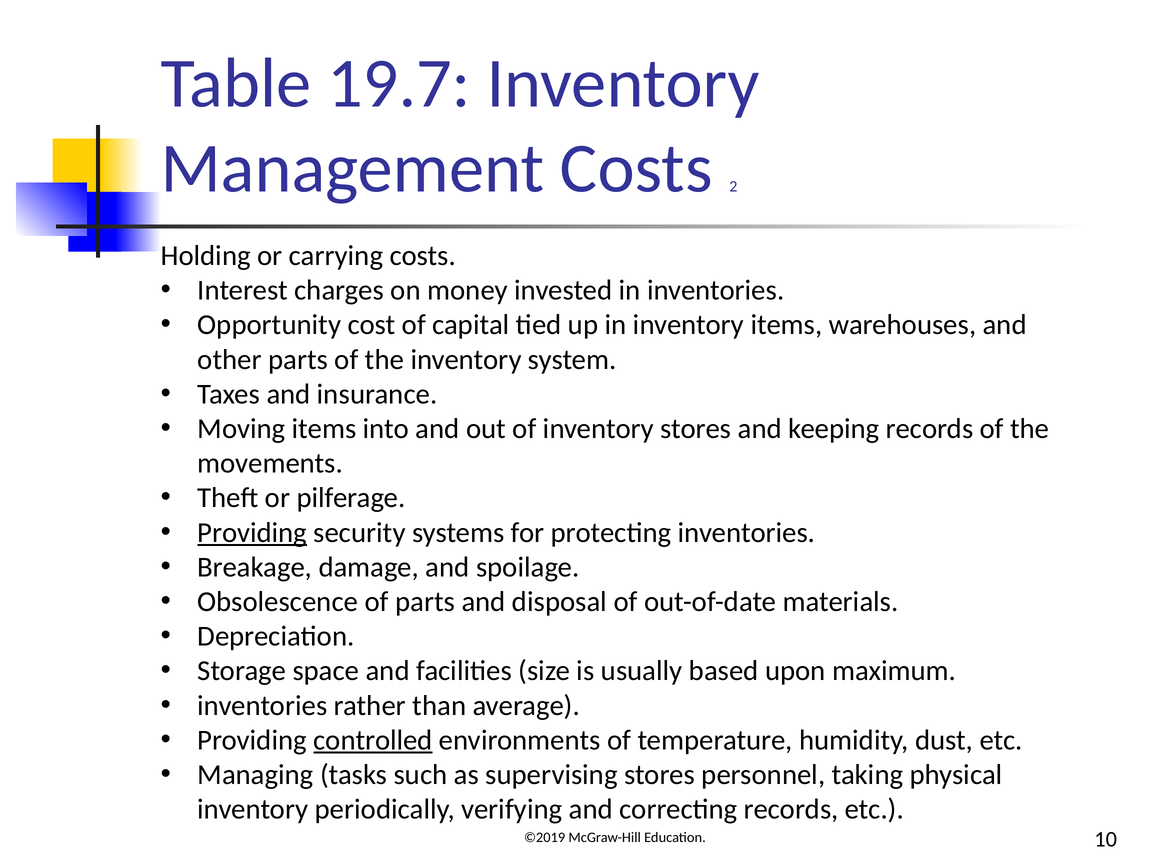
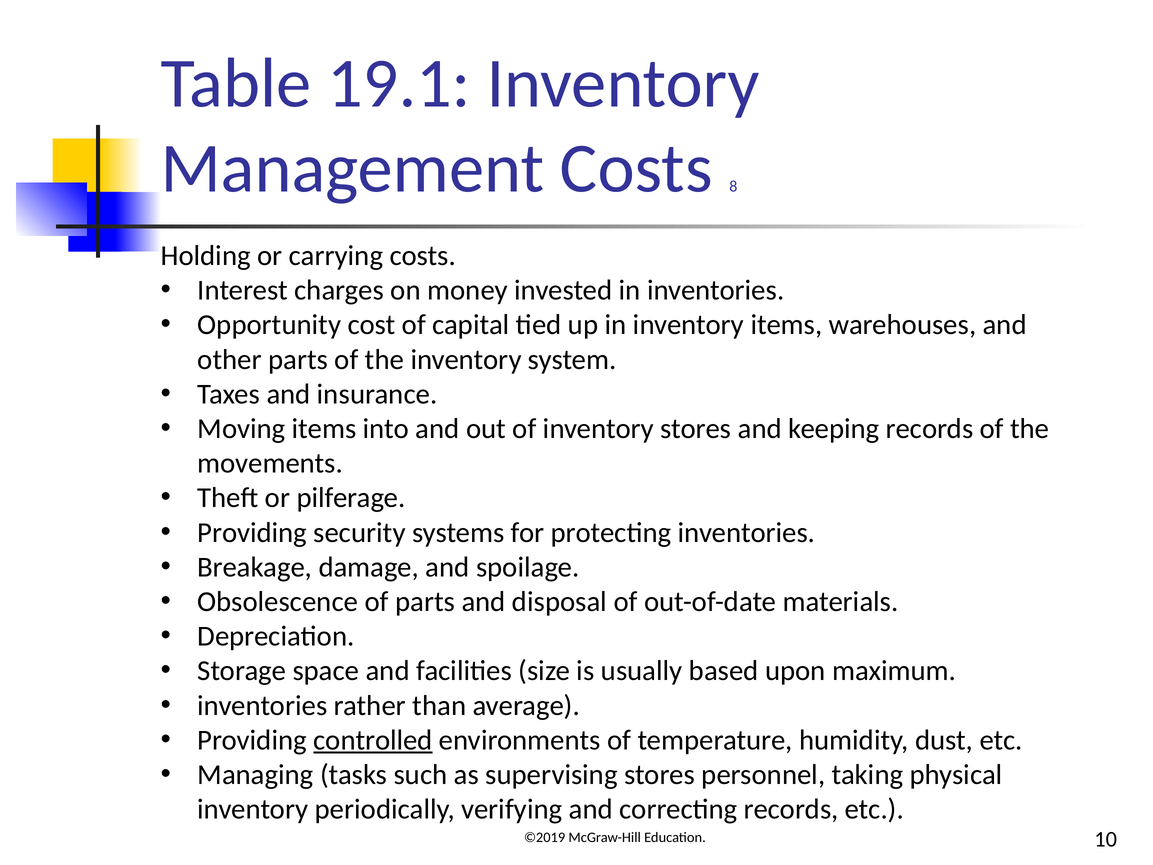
19.7: 19.7 -> 19.1
2: 2 -> 8
Providing at (252, 532) underline: present -> none
